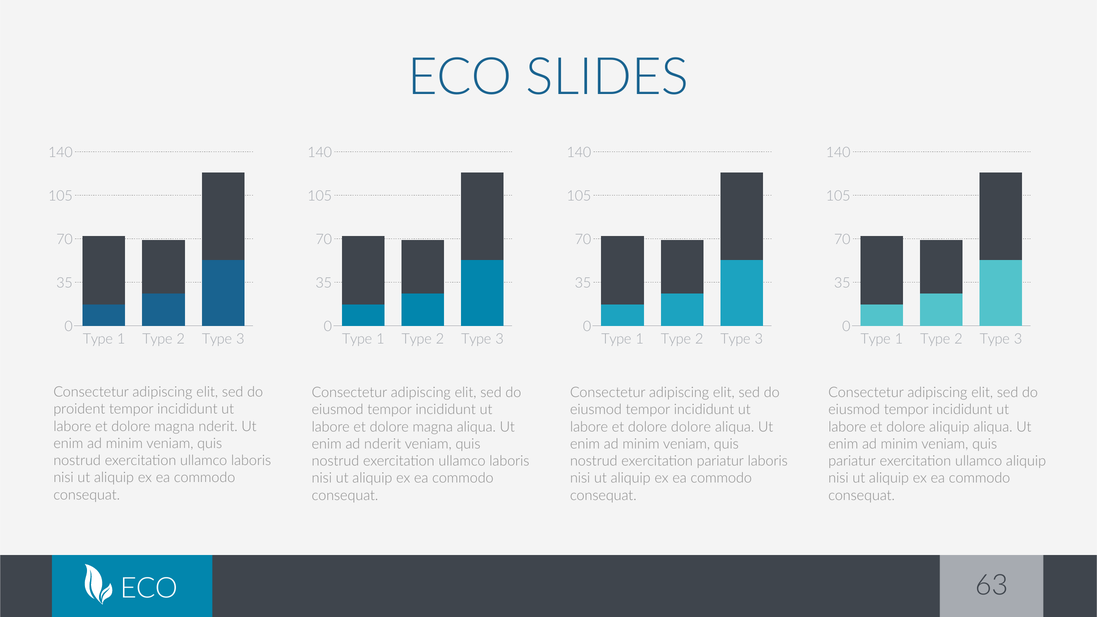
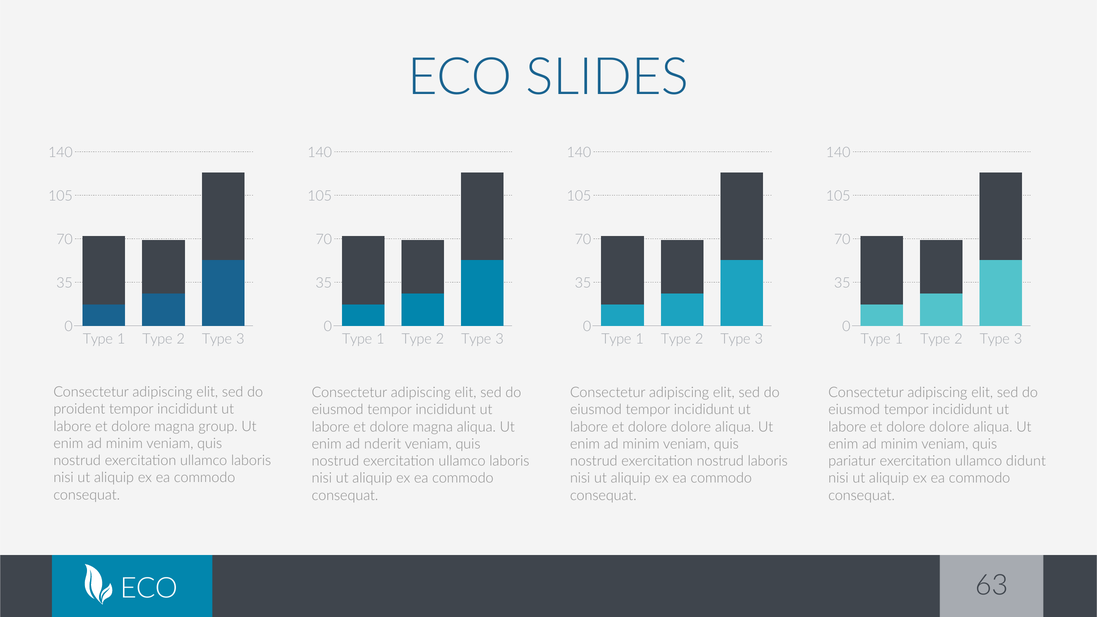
magna nderit: nderit -> group
aliquip at (949, 427): aliquip -> dolore
exercitation pariatur: pariatur -> nostrud
ullamco aliquip: aliquip -> didunt
